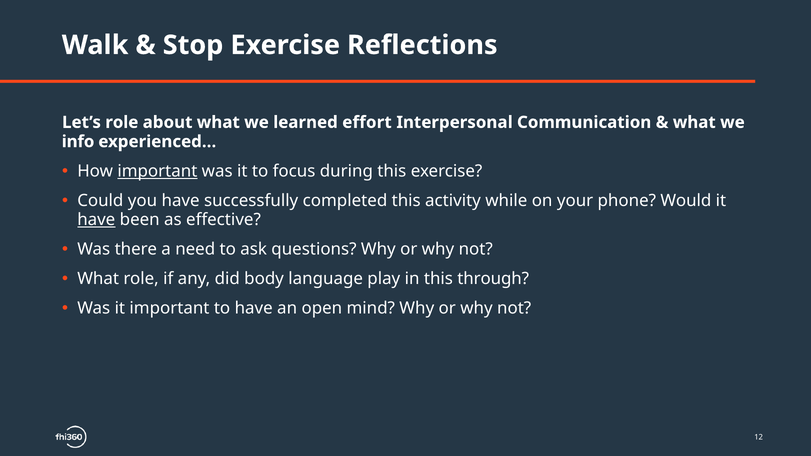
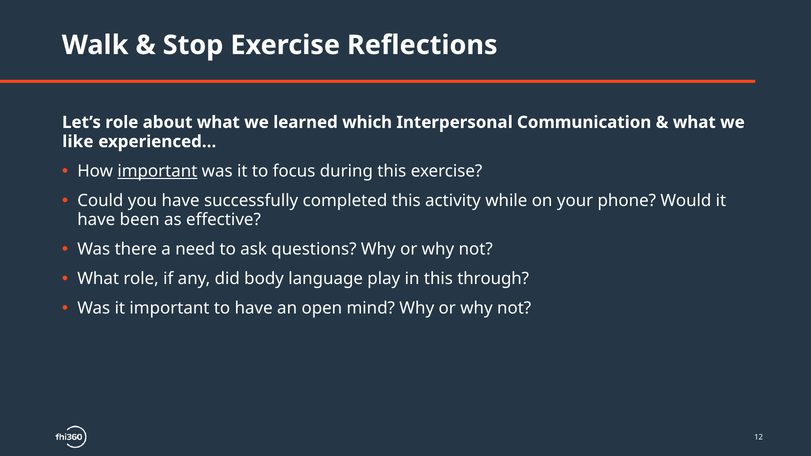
effort: effort -> which
info: info -> like
have at (96, 220) underline: present -> none
